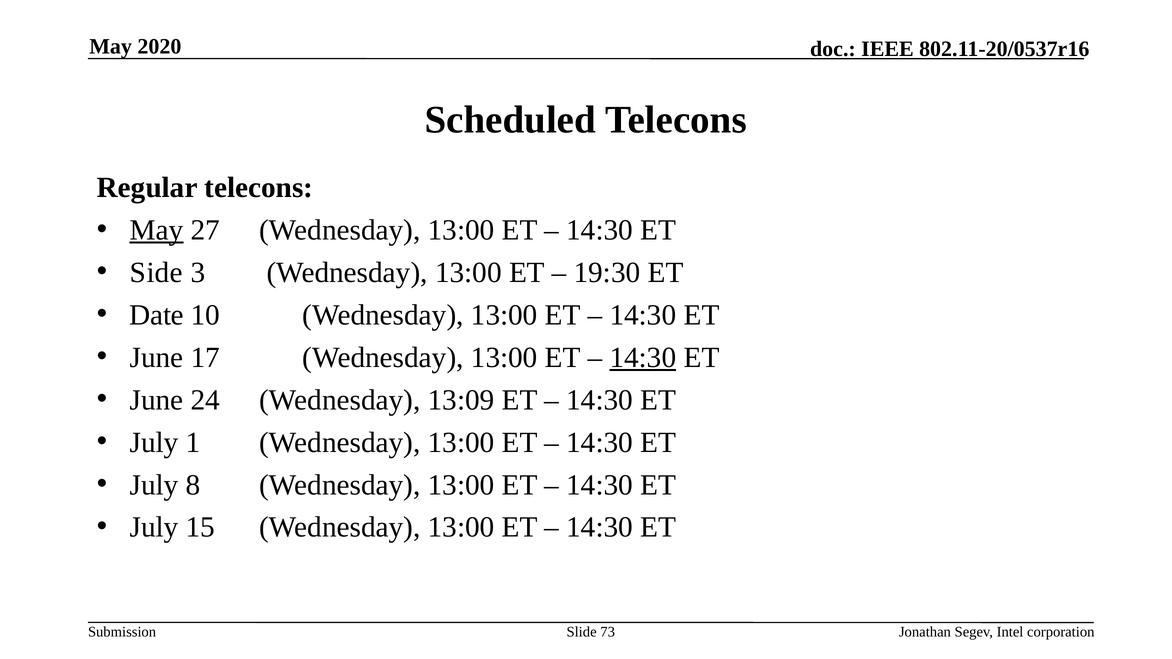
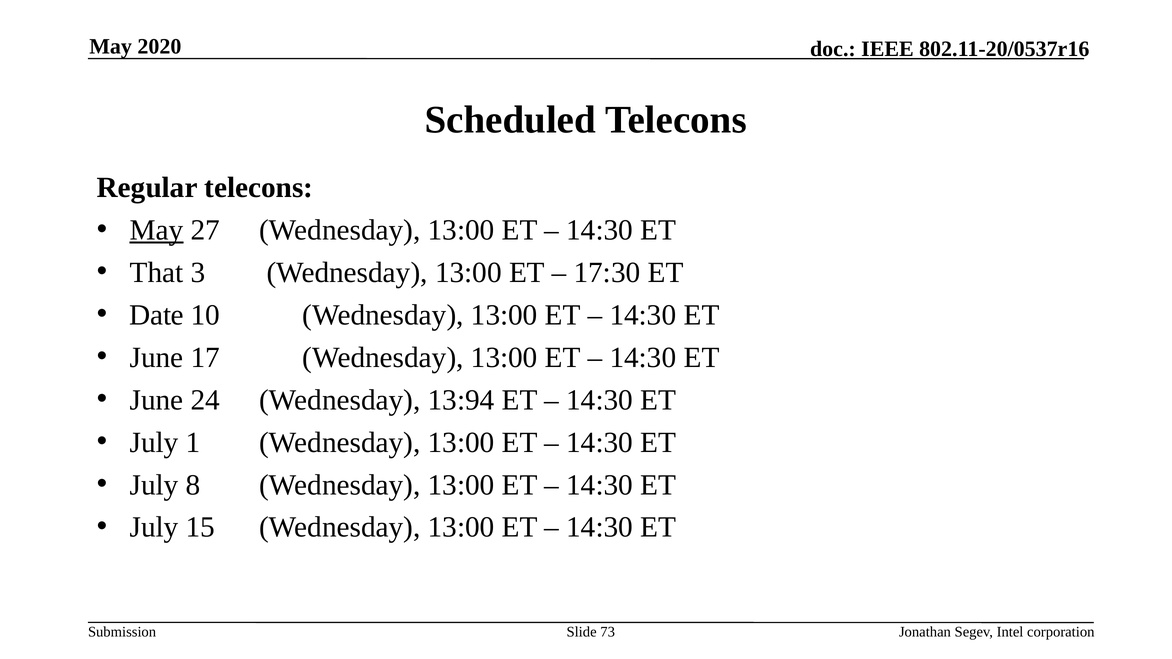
Side: Side -> That
19:30: 19:30 -> 17:30
14:30 at (643, 358) underline: present -> none
13:09: 13:09 -> 13:94
